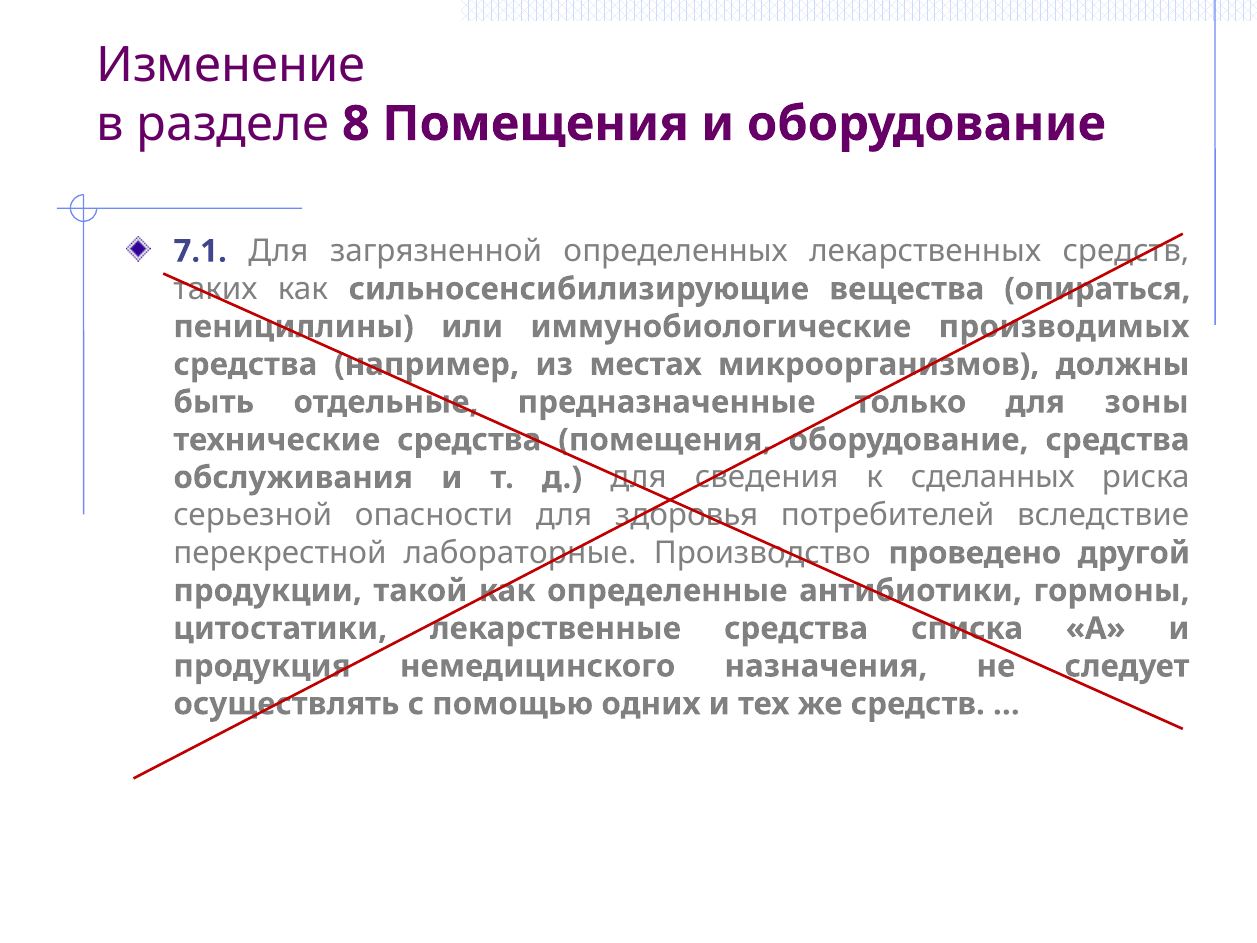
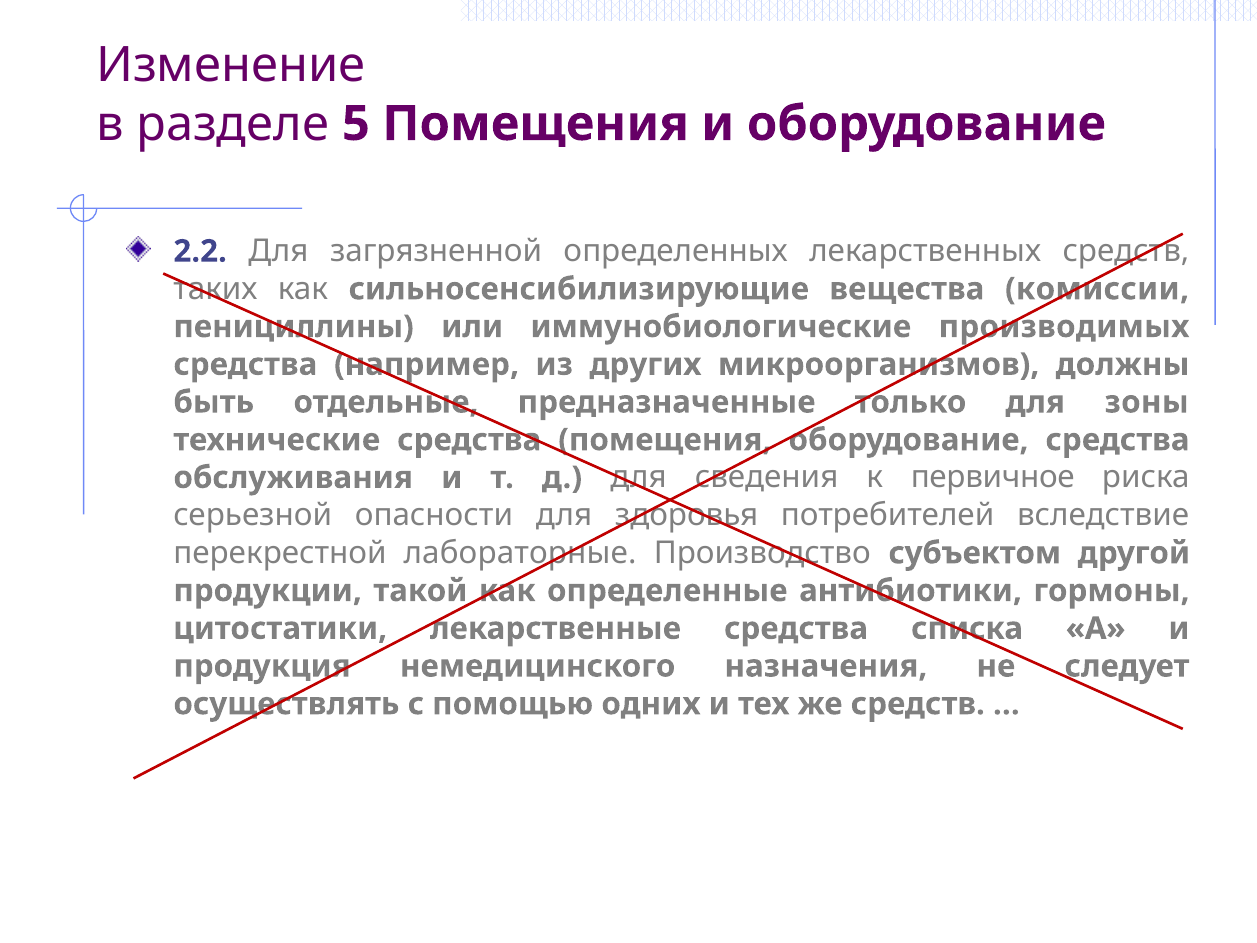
8: 8 -> 5
7.1: 7.1 -> 2.2
опираться: опираться -> комиссии
местах: местах -> других
сделанных: сделанных -> первичное
проведено: проведено -> субъектом
